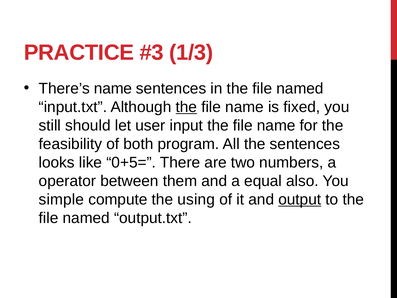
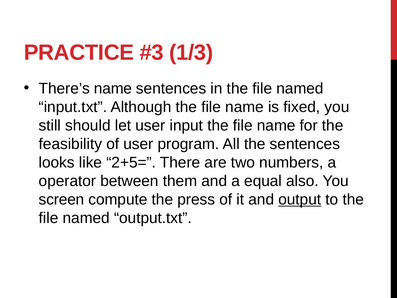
the at (186, 107) underline: present -> none
of both: both -> user
0+5=: 0+5= -> 2+5=
simple: simple -> screen
using: using -> press
